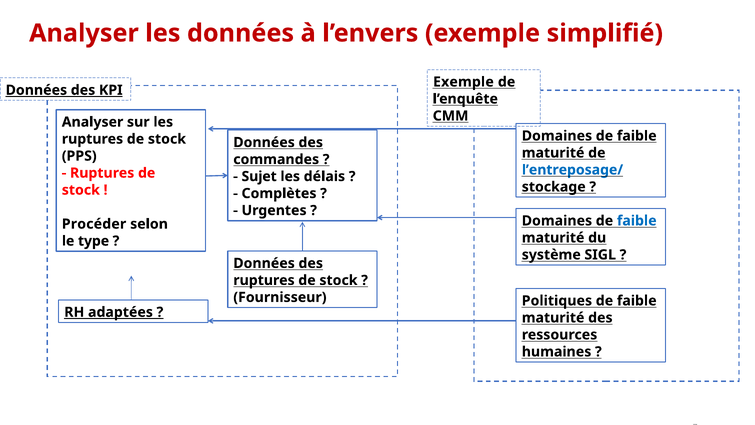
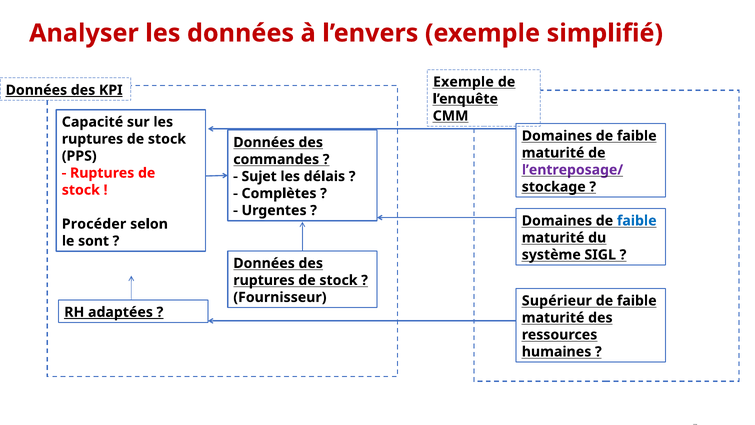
Analyser at (93, 122): Analyser -> Capacité
l’entreposage/ colour: blue -> purple
type: type -> sont
Politiques: Politiques -> Supérieur
